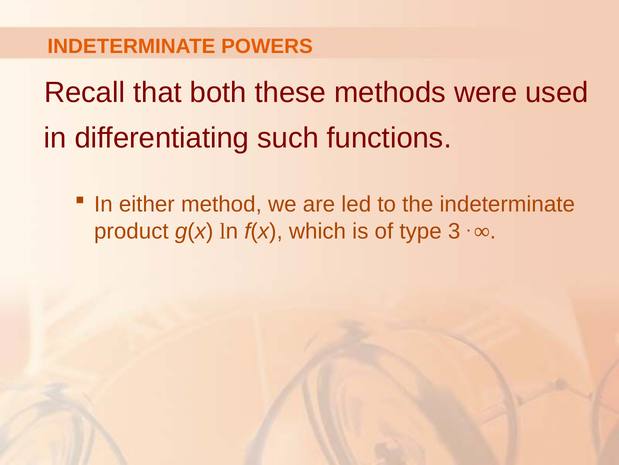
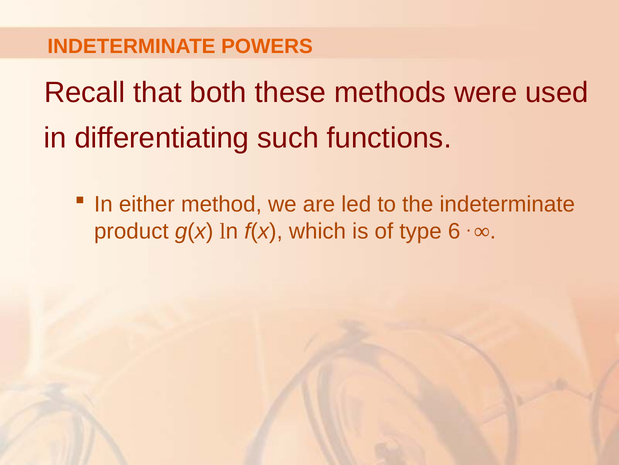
3: 3 -> 6
